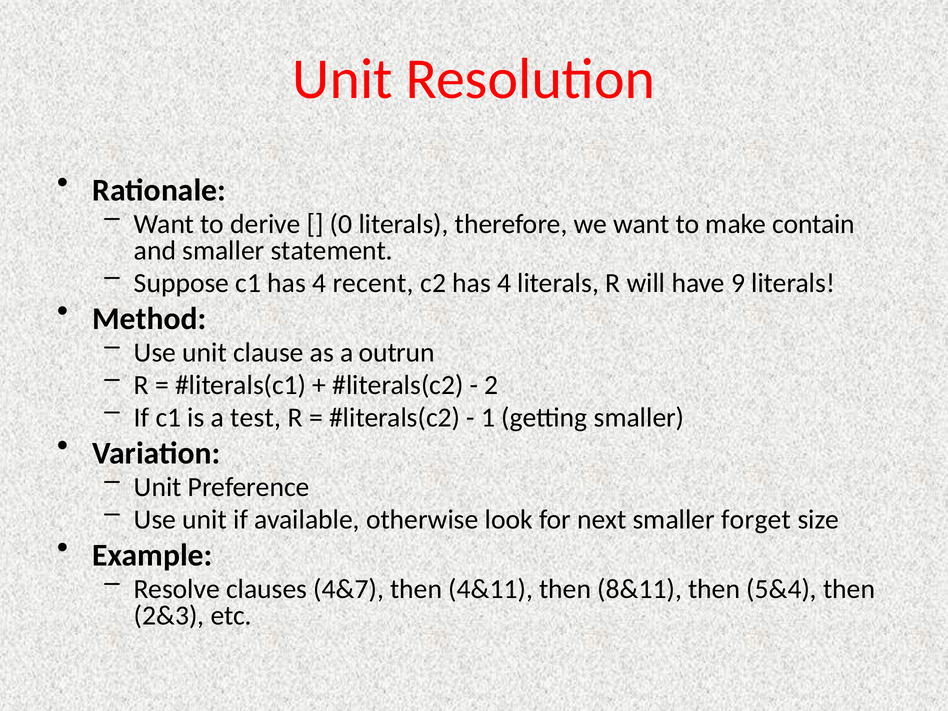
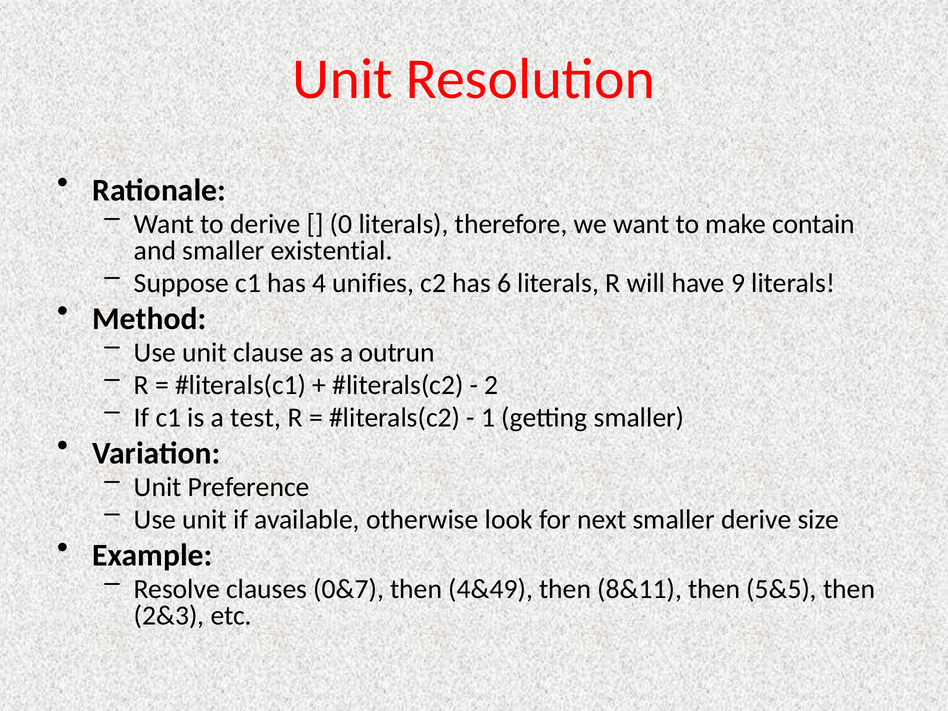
statement: statement -> existential
recent: recent -> unifies
c2 has 4: 4 -> 6
smaller forget: forget -> derive
4&7: 4&7 -> 0&7
4&11: 4&11 -> 4&49
5&4: 5&4 -> 5&5
